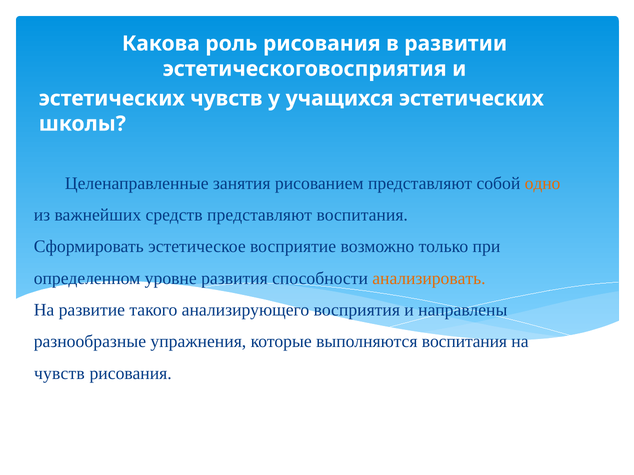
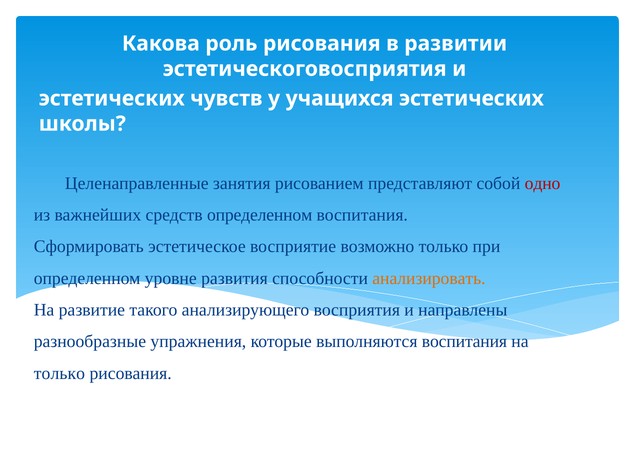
одно colour: orange -> red
средств представляют: представляют -> определенном
чувств at (59, 374): чувств -> только
